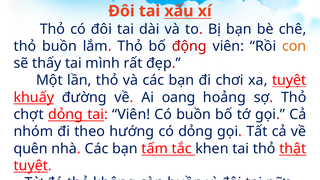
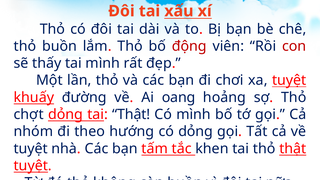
con colour: orange -> red
tai Viên: Viên -> Thật
Có buồn: buồn -> mình
quên at (31, 149): quên -> tuyệt
